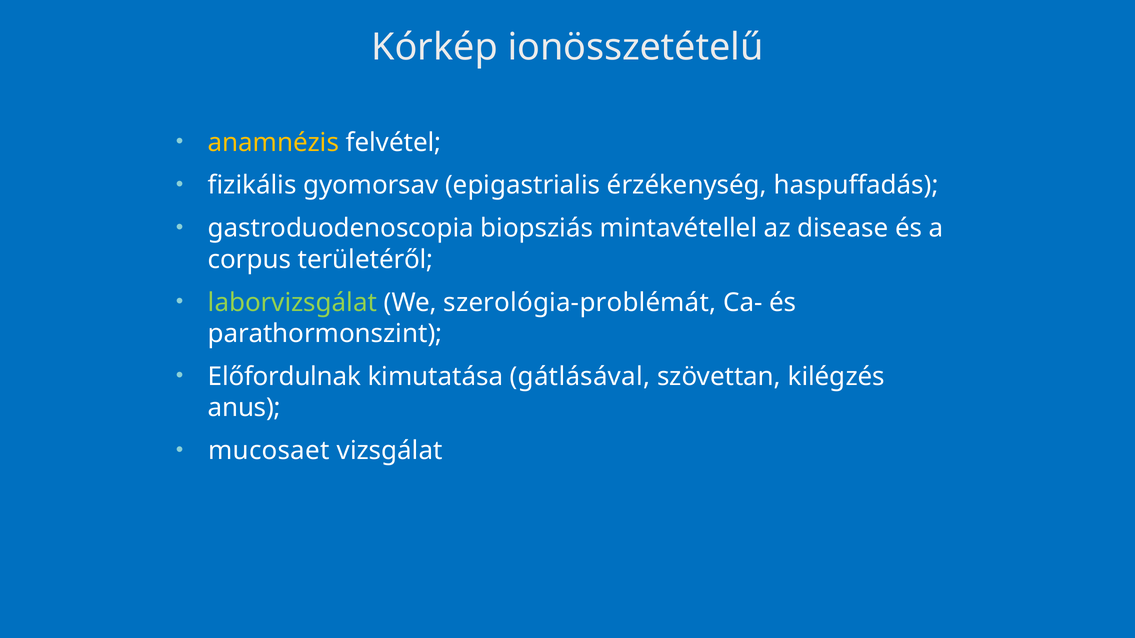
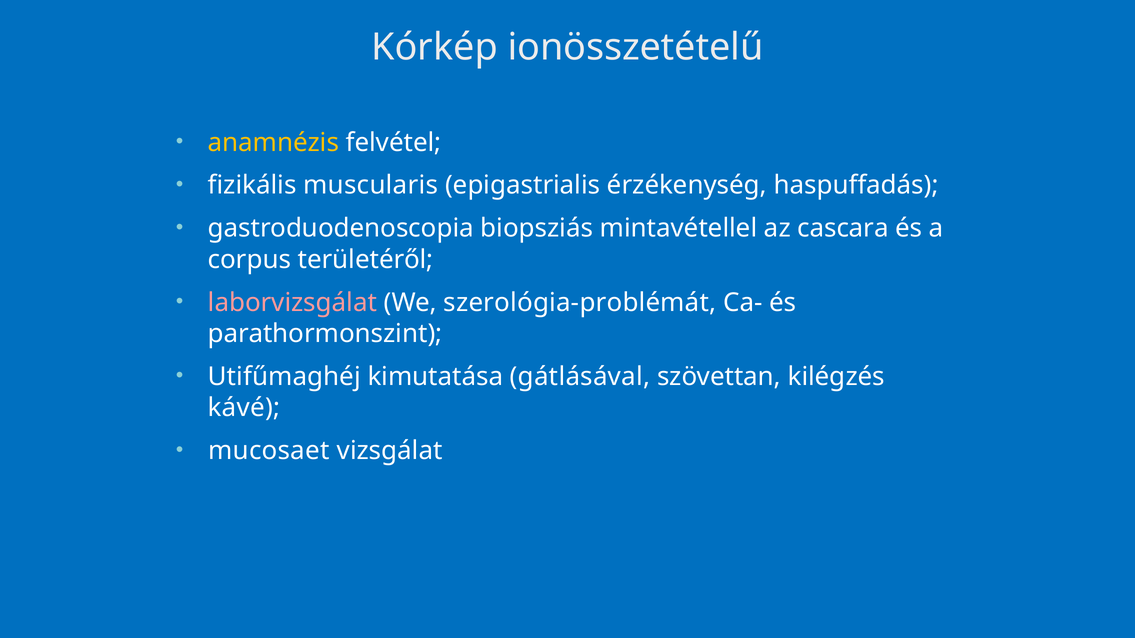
gyomorsav: gyomorsav -> muscularis
disease: disease -> cascara
laborvizsgálat colour: light green -> pink
Előfordulnak: Előfordulnak -> Utifűmaghéj
anus: anus -> kávé
